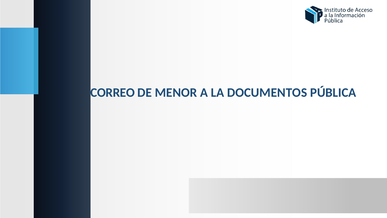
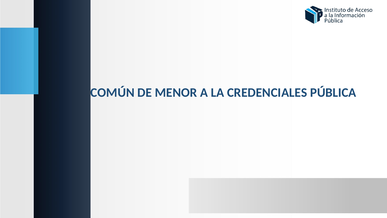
CORREO: CORREO -> COMÚN
DOCUMENTOS: DOCUMENTOS -> CREDENCIALES
